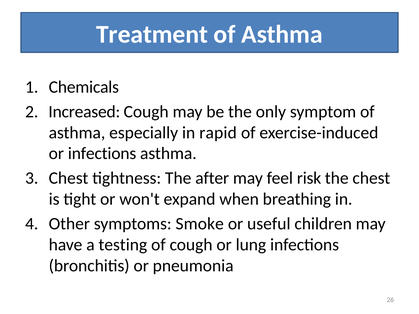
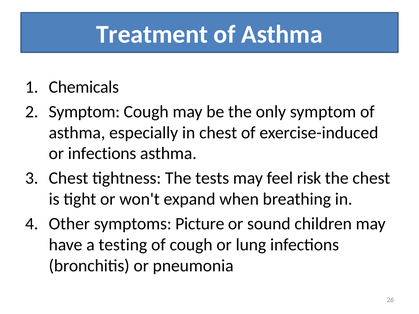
Increased at (84, 112): Increased -> Symptom
in rapid: rapid -> chest
after: after -> tests
Smoke: Smoke -> Picture
useful: useful -> sound
